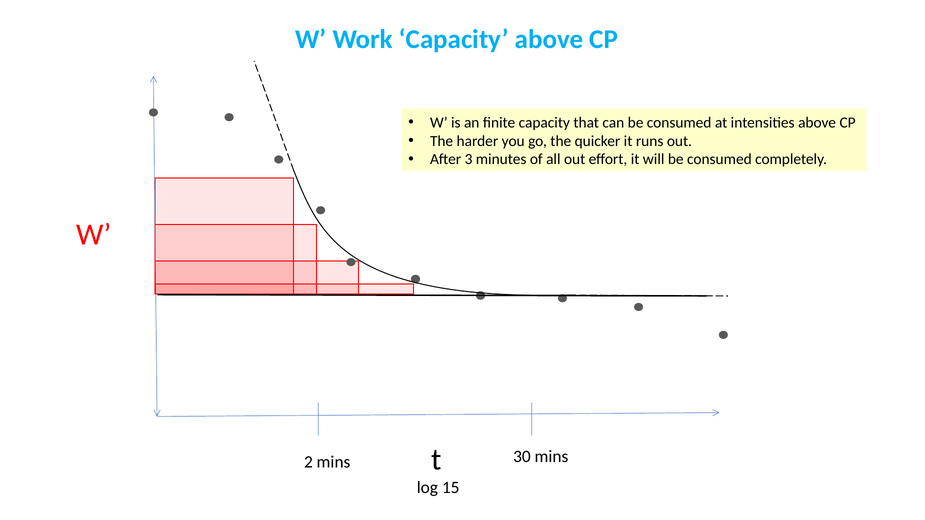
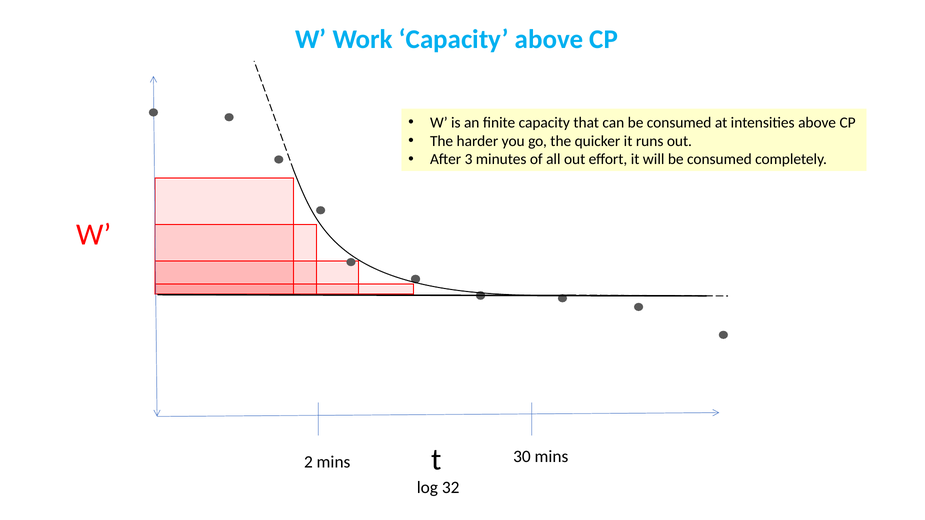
15: 15 -> 32
